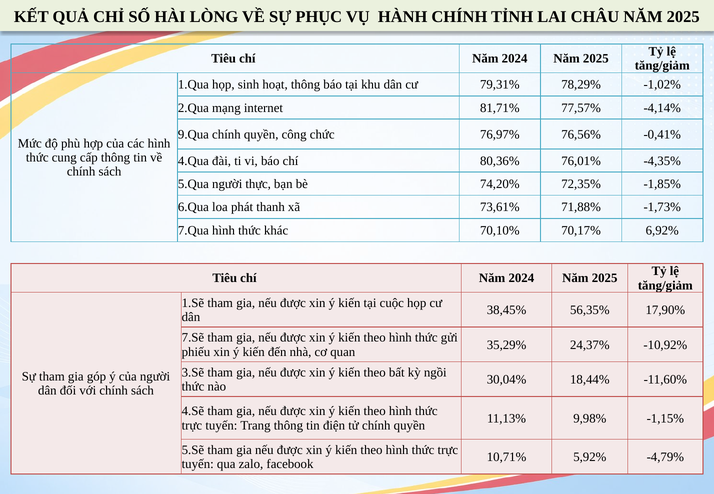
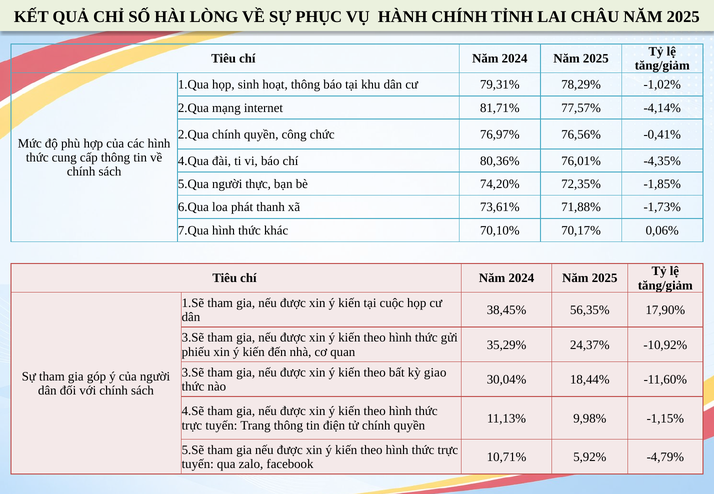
9.Qua at (193, 134): 9.Qua -> 2.Qua
6,92%: 6,92% -> 0,06%
7.Sẽ at (193, 338): 7.Sẽ -> 3.Sẽ
ngồi: ngồi -> giao
